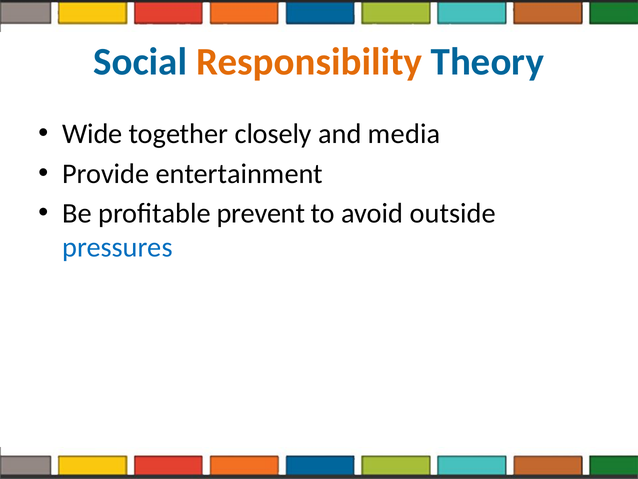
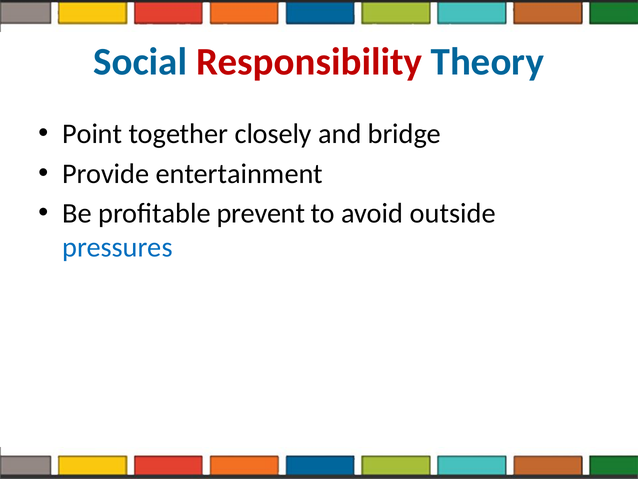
Responsibility colour: orange -> red
Wide: Wide -> Point
media: media -> bridge
